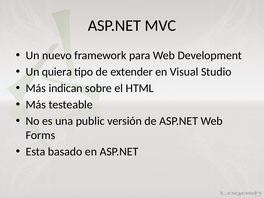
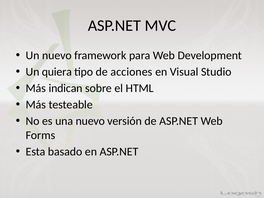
extender: extender -> acciones
una public: public -> nuevo
